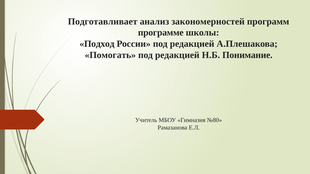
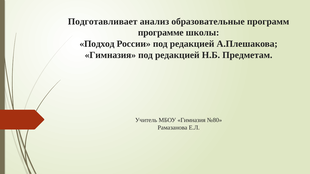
закономерностей: закономерностей -> образовательные
Помогать at (110, 55): Помогать -> Гимназия
Понимание: Понимание -> Предметам
